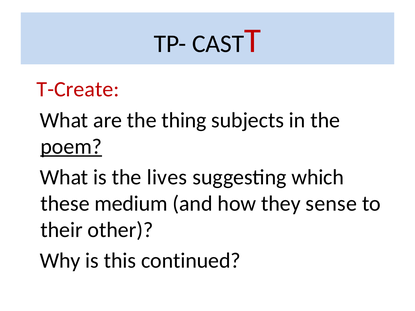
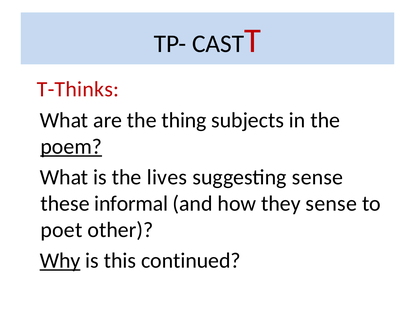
T-Create: T-Create -> T-Thinks
suggesting which: which -> sense
medium: medium -> informal
their: their -> poet
Why underline: none -> present
